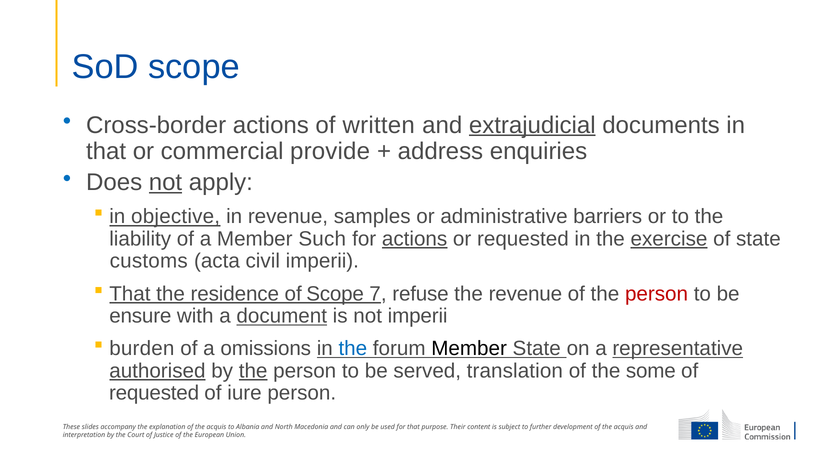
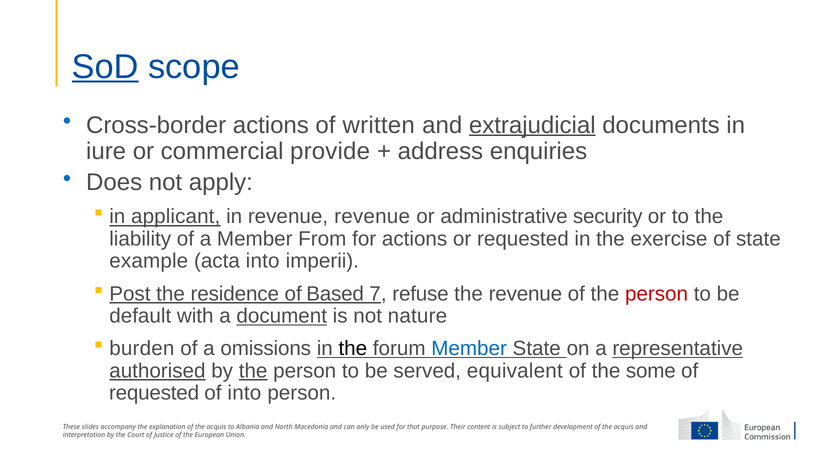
SoD underline: none -> present
that at (106, 151): that -> iure
not at (165, 182) underline: present -> none
objective: objective -> applicant
revenue samples: samples -> revenue
barriers: barriers -> security
Such: Such -> From
actions at (415, 239) underline: present -> none
exercise underline: present -> none
customs: customs -> example
acta civil: civil -> into
That at (130, 294): That -> Post
of Scope: Scope -> Based
ensure: ensure -> default
not imperii: imperii -> nature
the at (353, 349) colour: blue -> black
Member at (469, 349) colour: black -> blue
translation: translation -> equivalent
of iure: iure -> into
